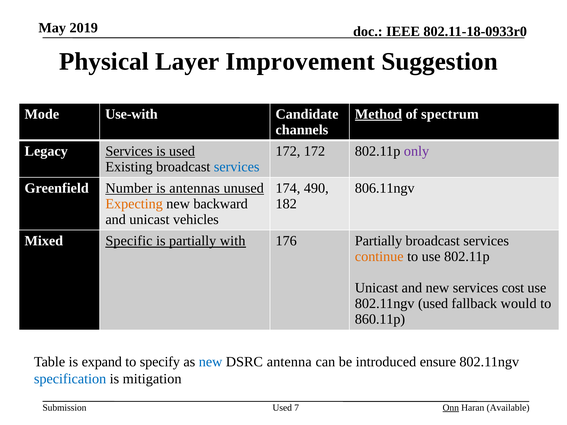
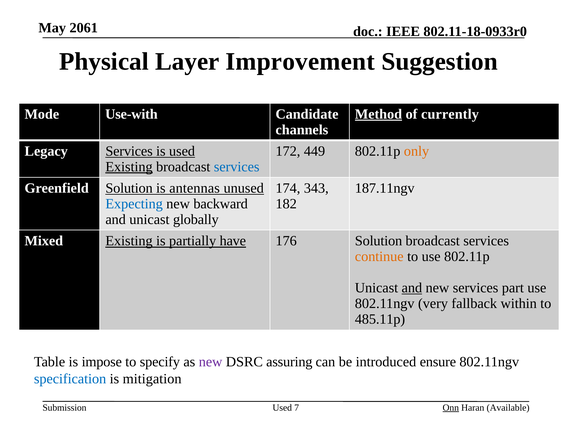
2019: 2019 -> 2061
spectrum: spectrum -> currently
172 172: 172 -> 449
only colour: purple -> orange
Existing at (129, 167) underline: none -> present
Greenfield Number: Number -> Solution
490: 490 -> 343
806.11ngv: 806.11ngv -> 187.11ngv
Expecting colour: orange -> blue
vehicles: vehicles -> globally
Mixed Specific: Specific -> Existing
with: with -> have
176 Partially: Partially -> Solution
and at (412, 288) underline: none -> present
cost: cost -> part
802.11ngv used: used -> very
would: would -> within
860.11p: 860.11p -> 485.11p
expand: expand -> impose
new at (211, 362) colour: blue -> purple
antenna: antenna -> assuring
